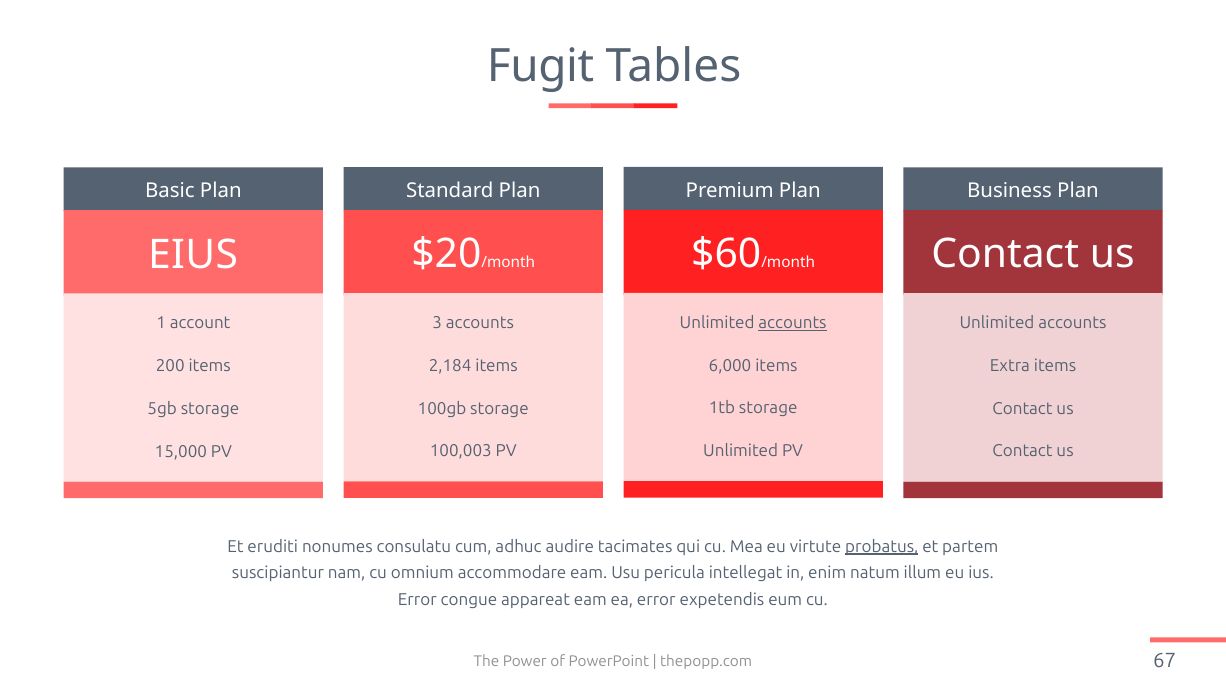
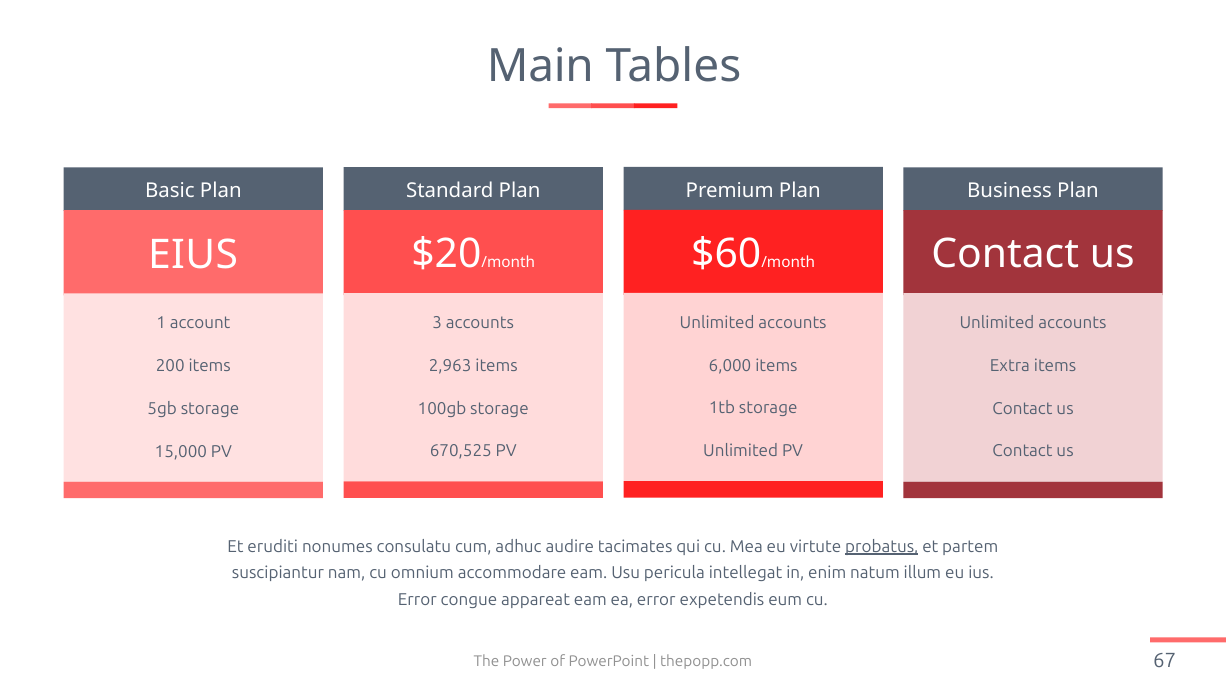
Fugit: Fugit -> Main
accounts at (793, 323) underline: present -> none
2,184: 2,184 -> 2,963
100,003: 100,003 -> 670,525
